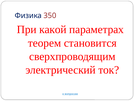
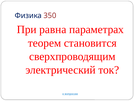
какой: какой -> равна
